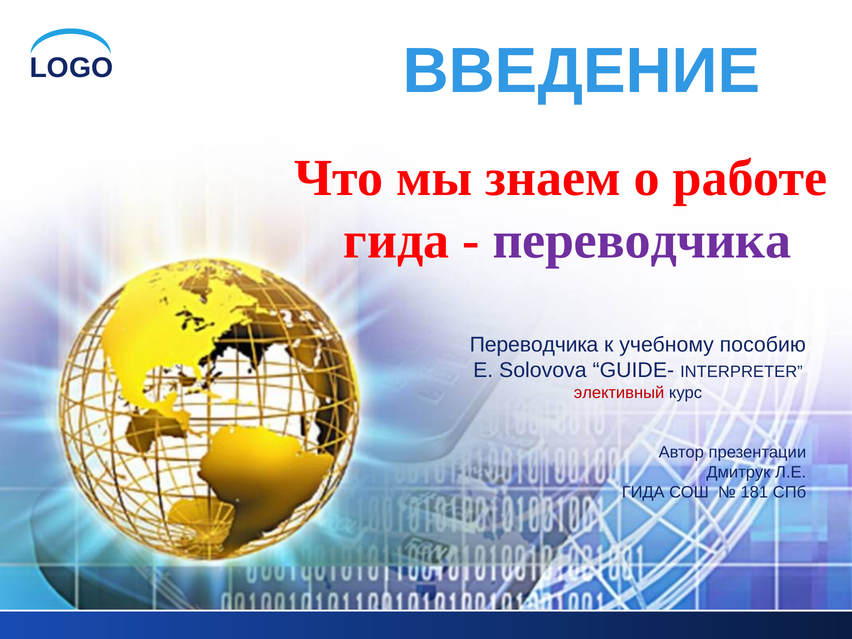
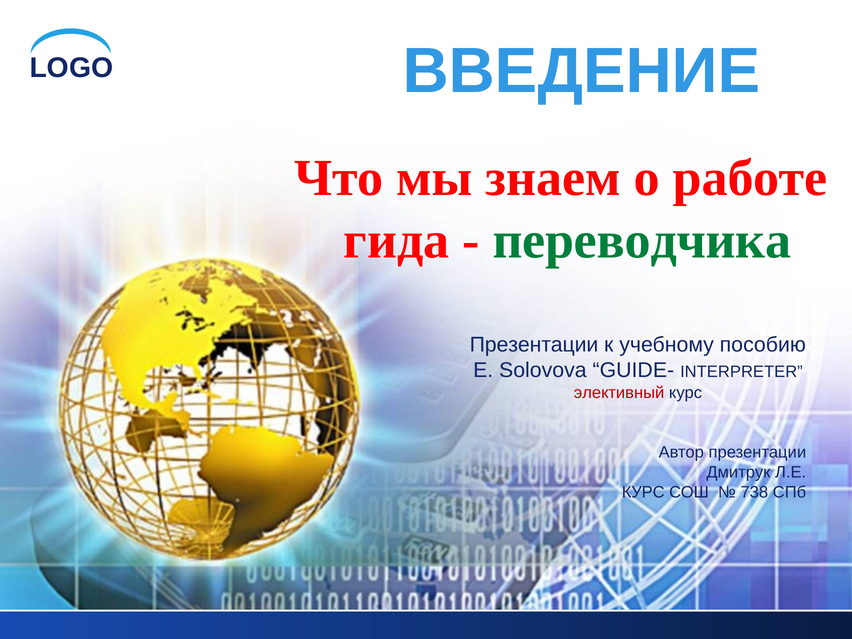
переводчика at (642, 241) colour: purple -> green
Переводчика at (534, 345): Переводчика -> Презентации
ГИДА at (643, 492): ГИДА -> КУРС
181: 181 -> 738
